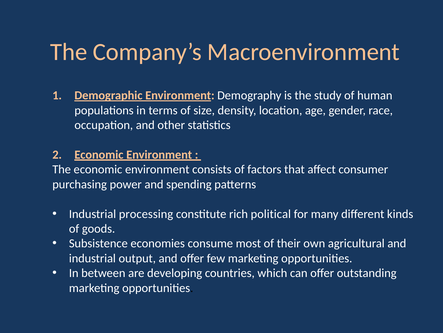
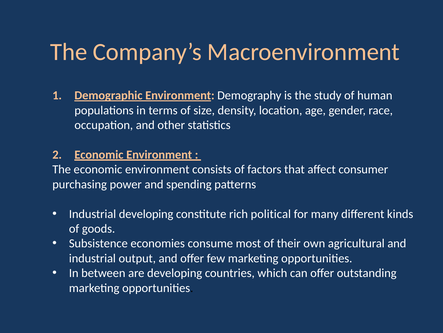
Industrial processing: processing -> developing
